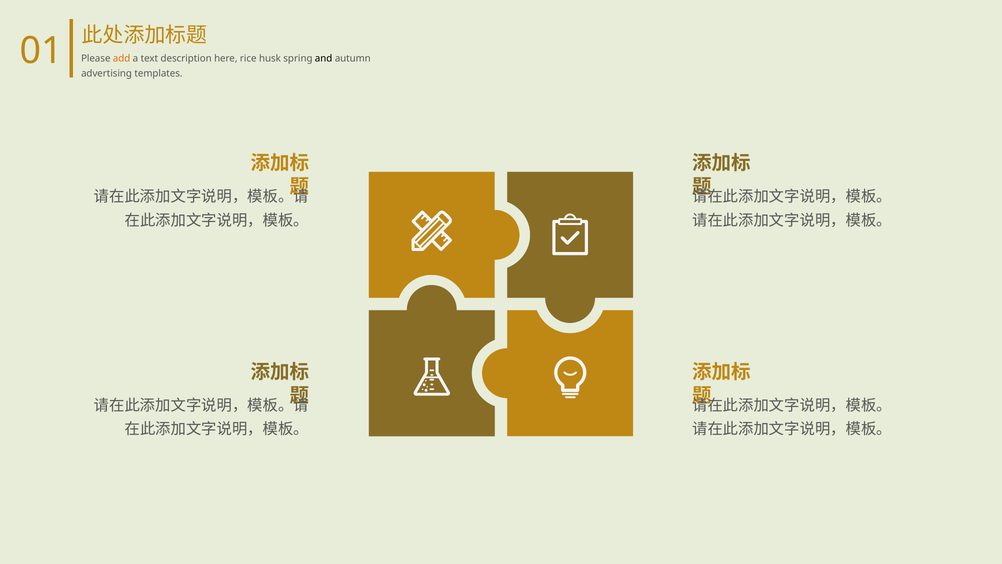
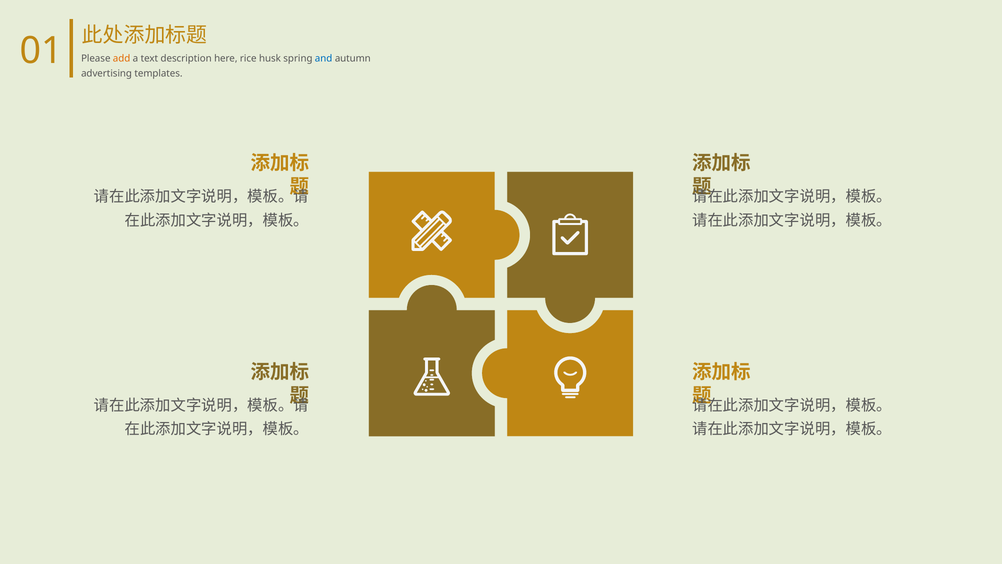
and colour: black -> blue
